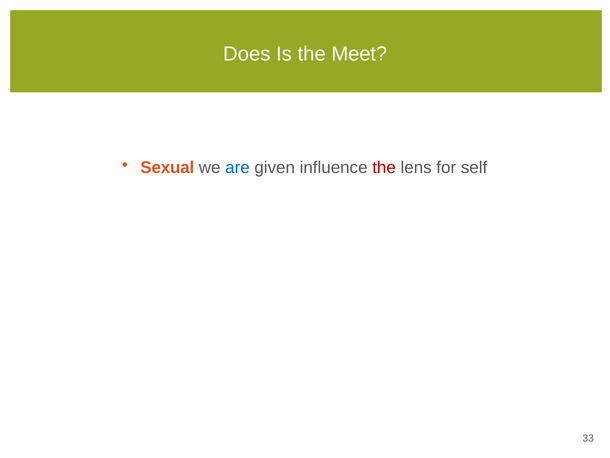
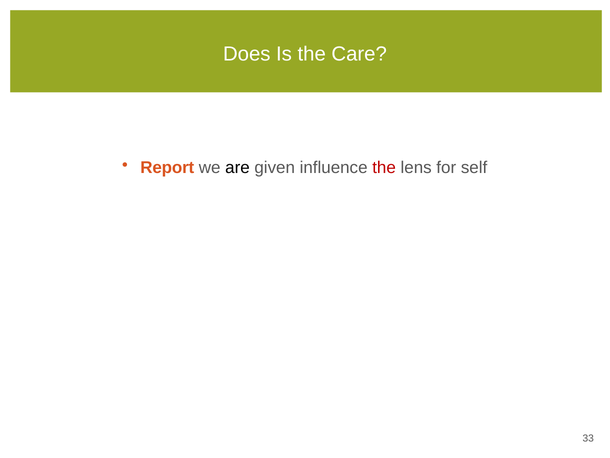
Meet: Meet -> Care
Sexual: Sexual -> Report
are colour: blue -> black
